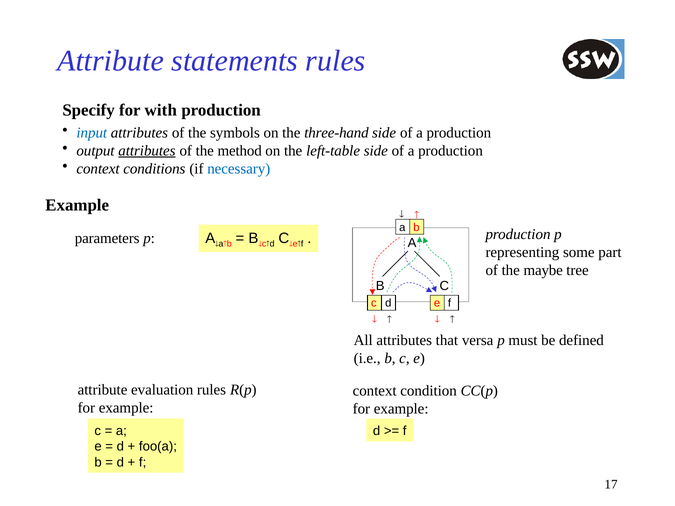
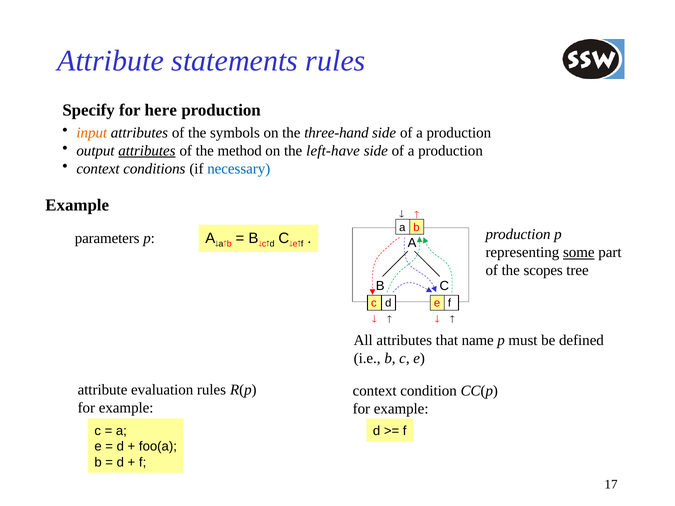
with: with -> here
input colour: blue -> orange
left-table: left-table -> left-have
some underline: none -> present
maybe: maybe -> scopes
versa: versa -> name
